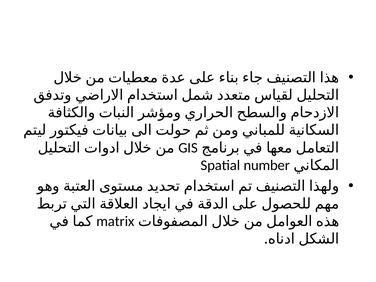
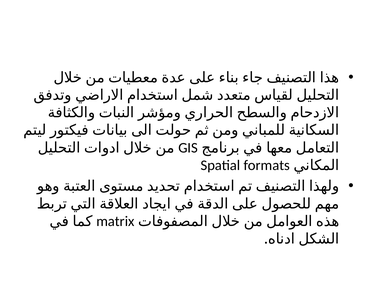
number: number -> formats
